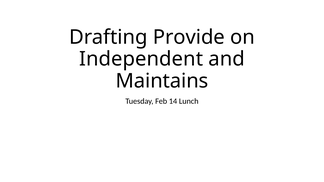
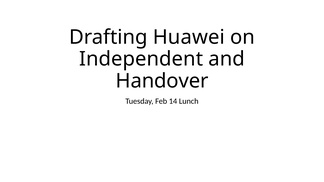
Provide: Provide -> Huawei
Maintains: Maintains -> Handover
